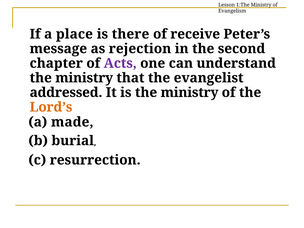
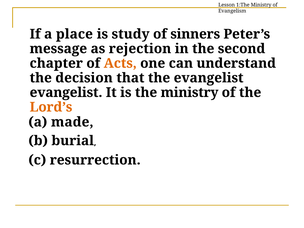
there: there -> study
receive: receive -> sinners
Acts colour: purple -> orange
ministry at (84, 78): ministry -> decision
addressed at (66, 92): addressed -> evangelist
